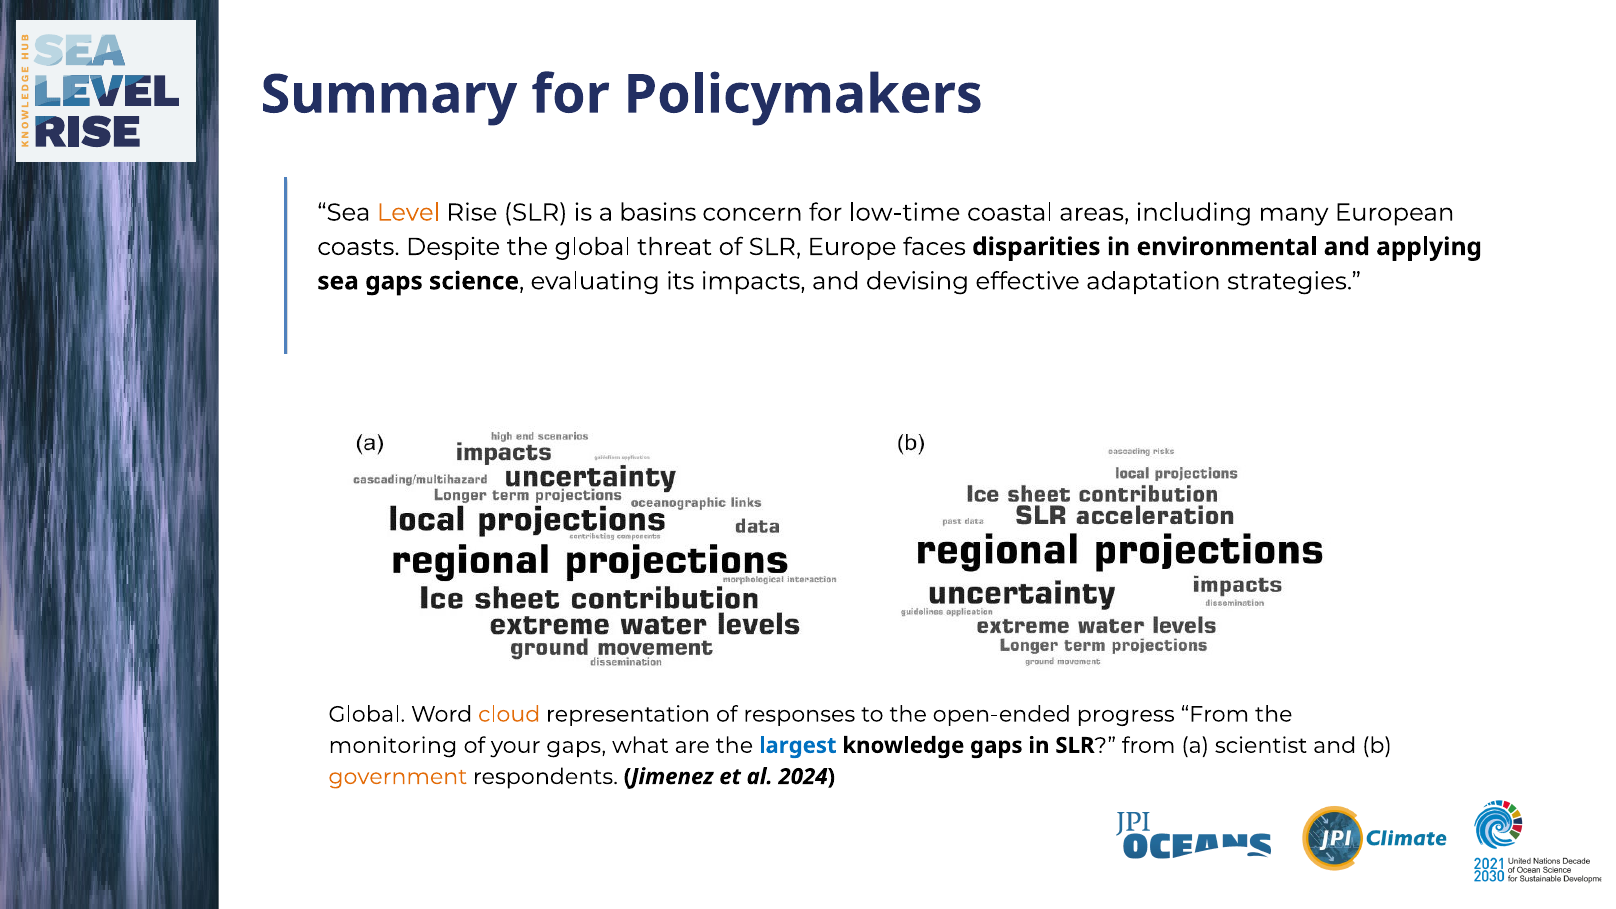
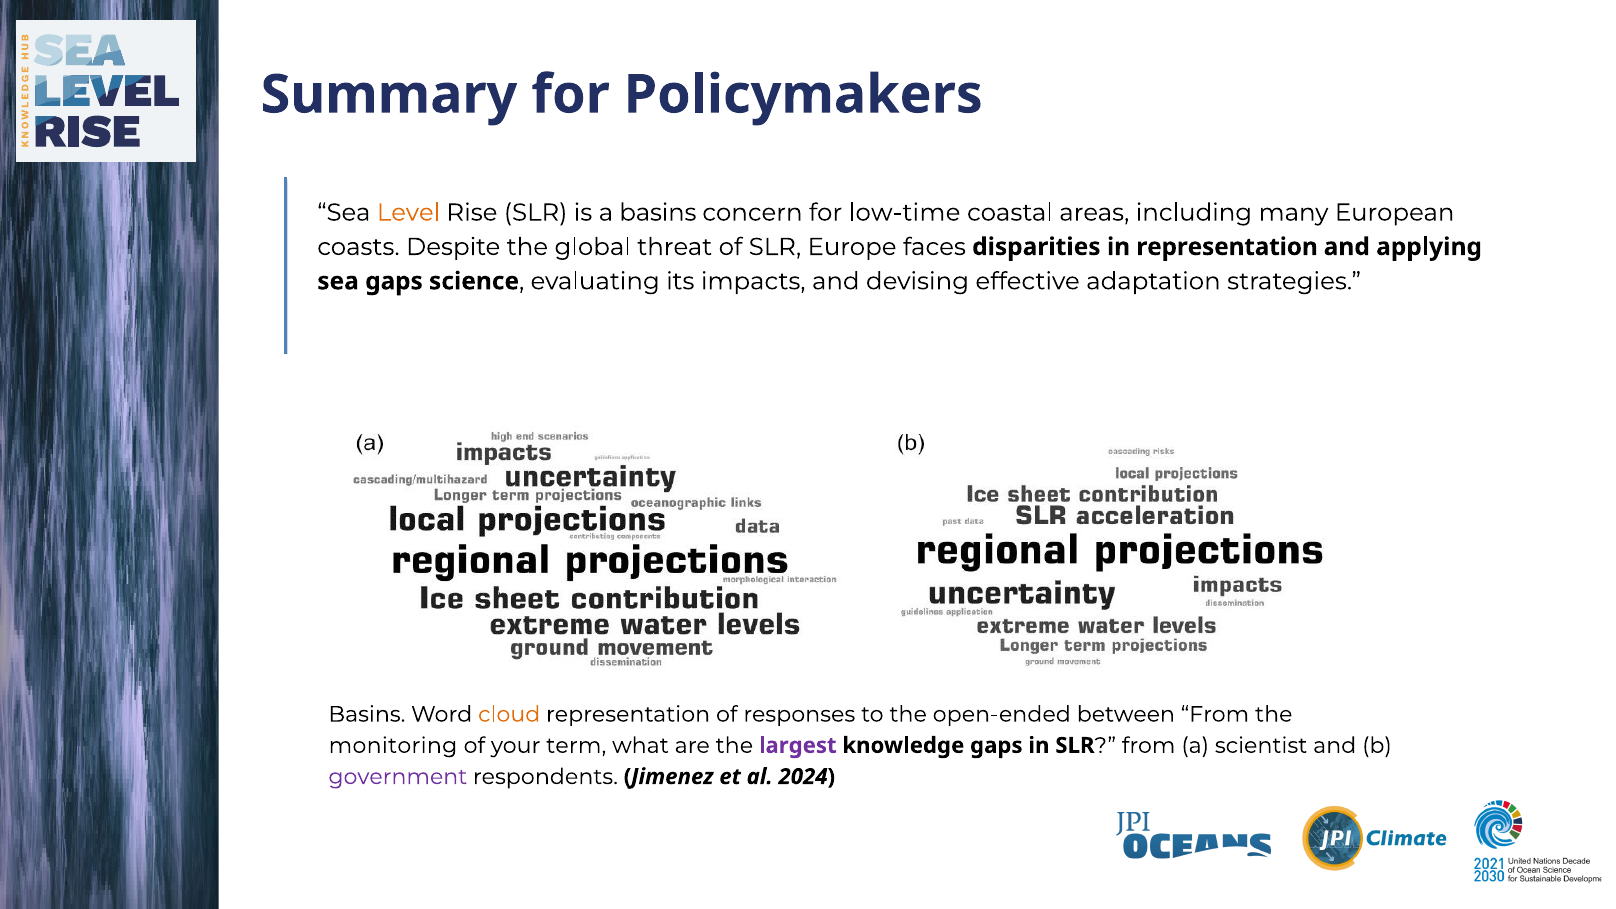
in environmental: environmental -> representation
Global at (367, 714): Global -> Basins
progress: progress -> between
your gaps: gaps -> term
largest colour: blue -> purple
government colour: orange -> purple
